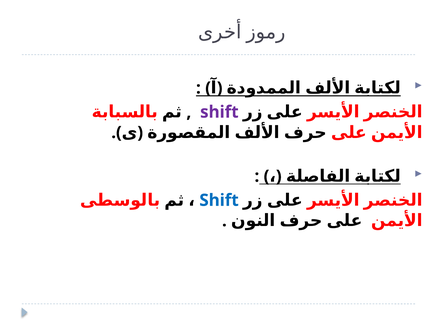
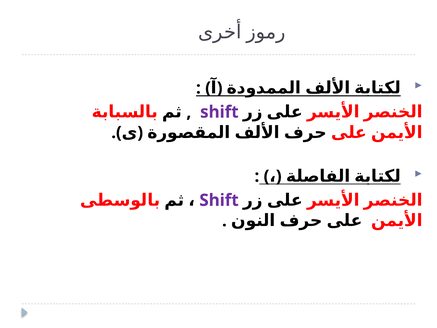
Shift at (219, 200) colour: blue -> purple
